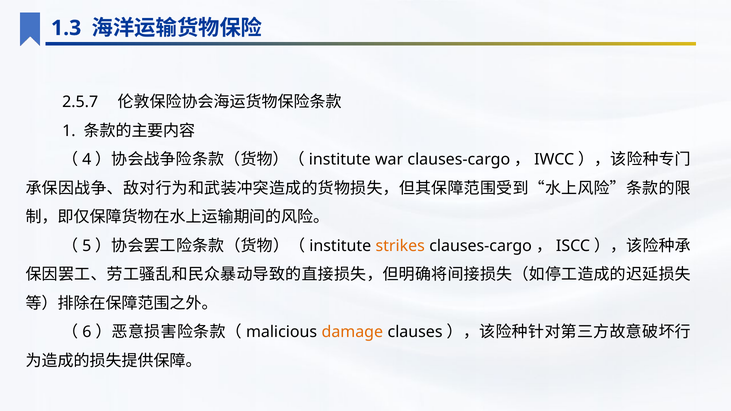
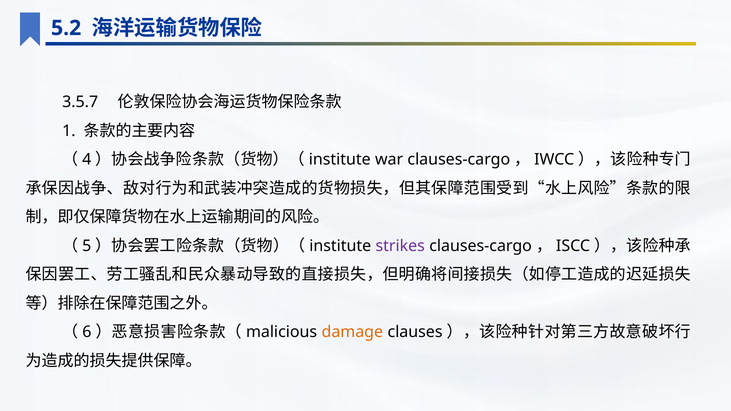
1.3: 1.3 -> 5.2
2.5.7: 2.5.7 -> 3.5.7
strikes colour: orange -> purple
